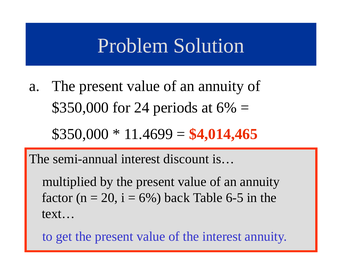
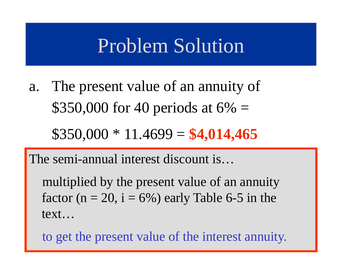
24: 24 -> 40
back: back -> early
